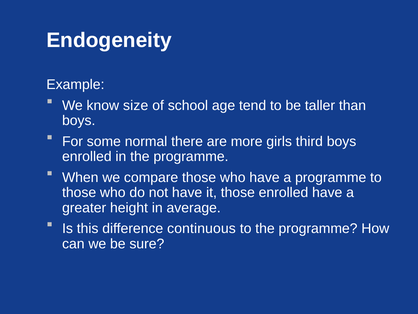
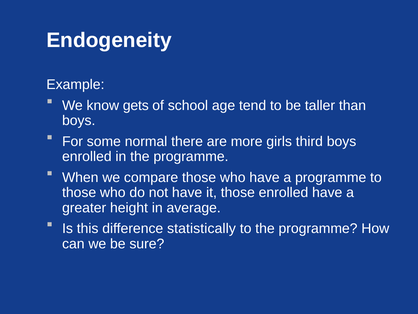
size: size -> gets
continuous: continuous -> statistically
